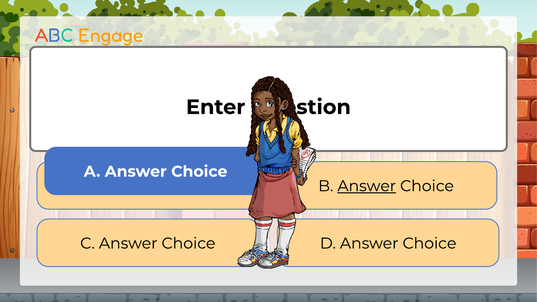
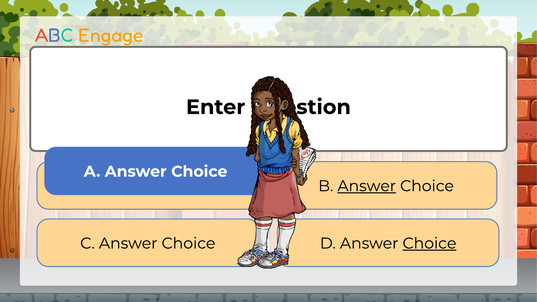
Choice at (429, 243) underline: none -> present
